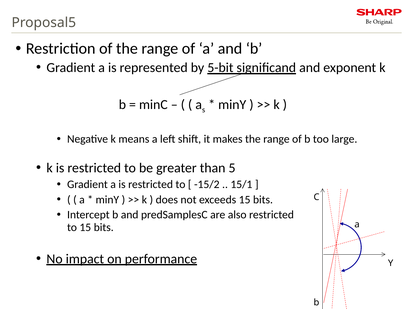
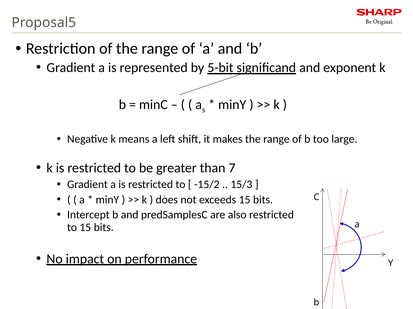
5: 5 -> 7
15/1: 15/1 -> 15/3
